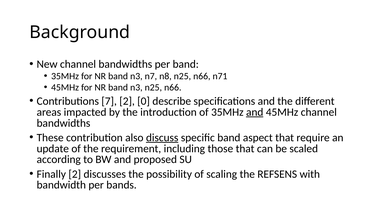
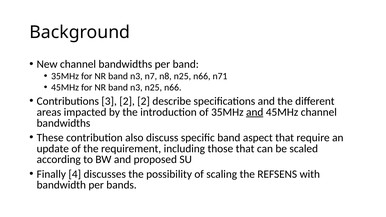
7: 7 -> 3
2 0: 0 -> 2
discuss underline: present -> none
Finally 2: 2 -> 4
